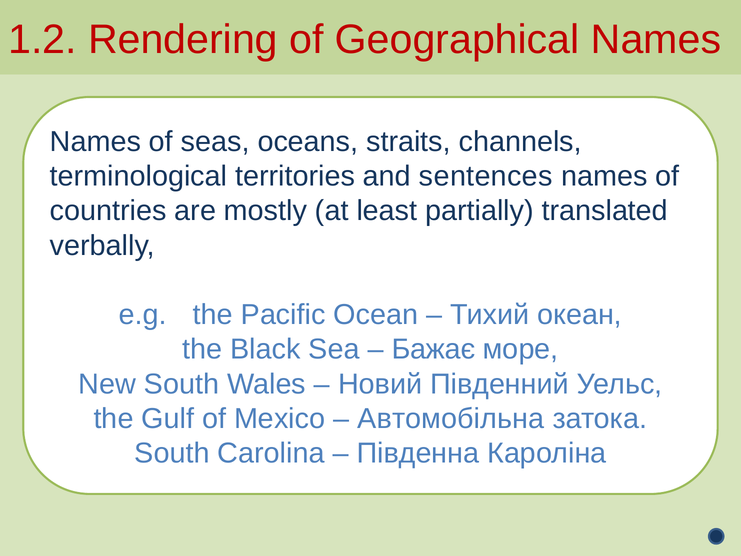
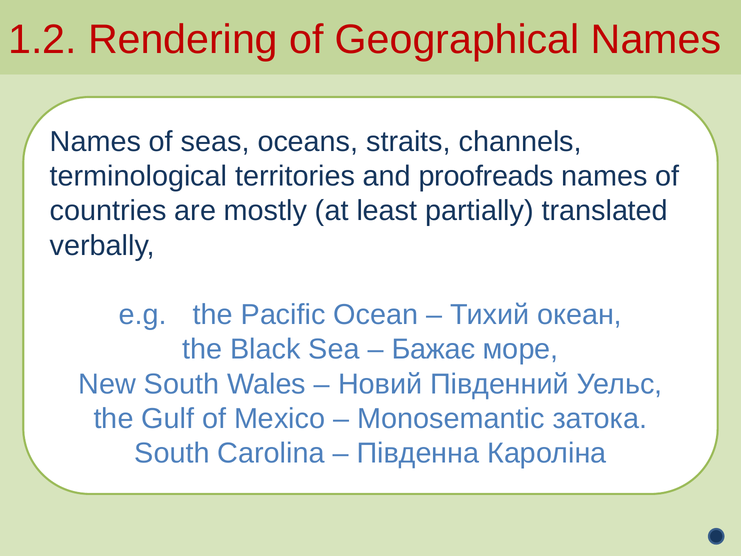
sentences: sentences -> proofreads
Автомобільна: Автомобільна -> Monosemantic
